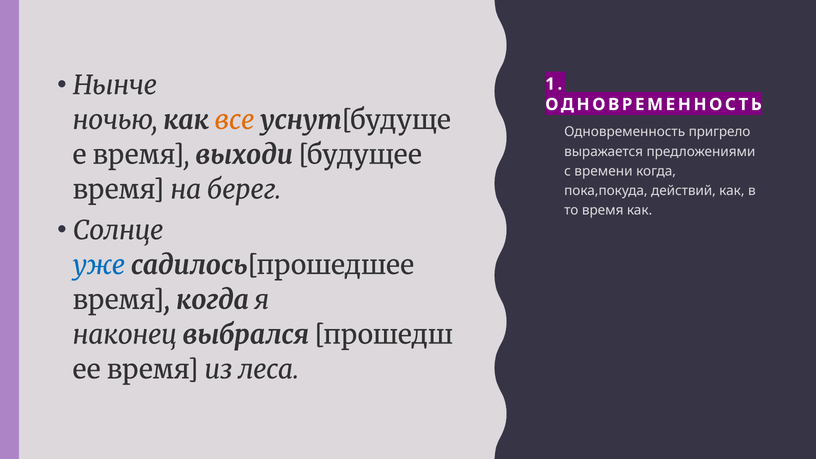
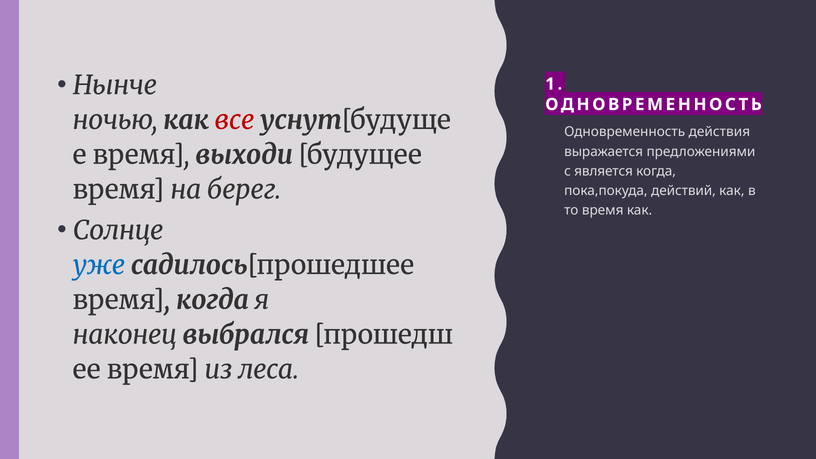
все colour: orange -> red
пригрело: пригрело -> действия
времени: времени -> является
